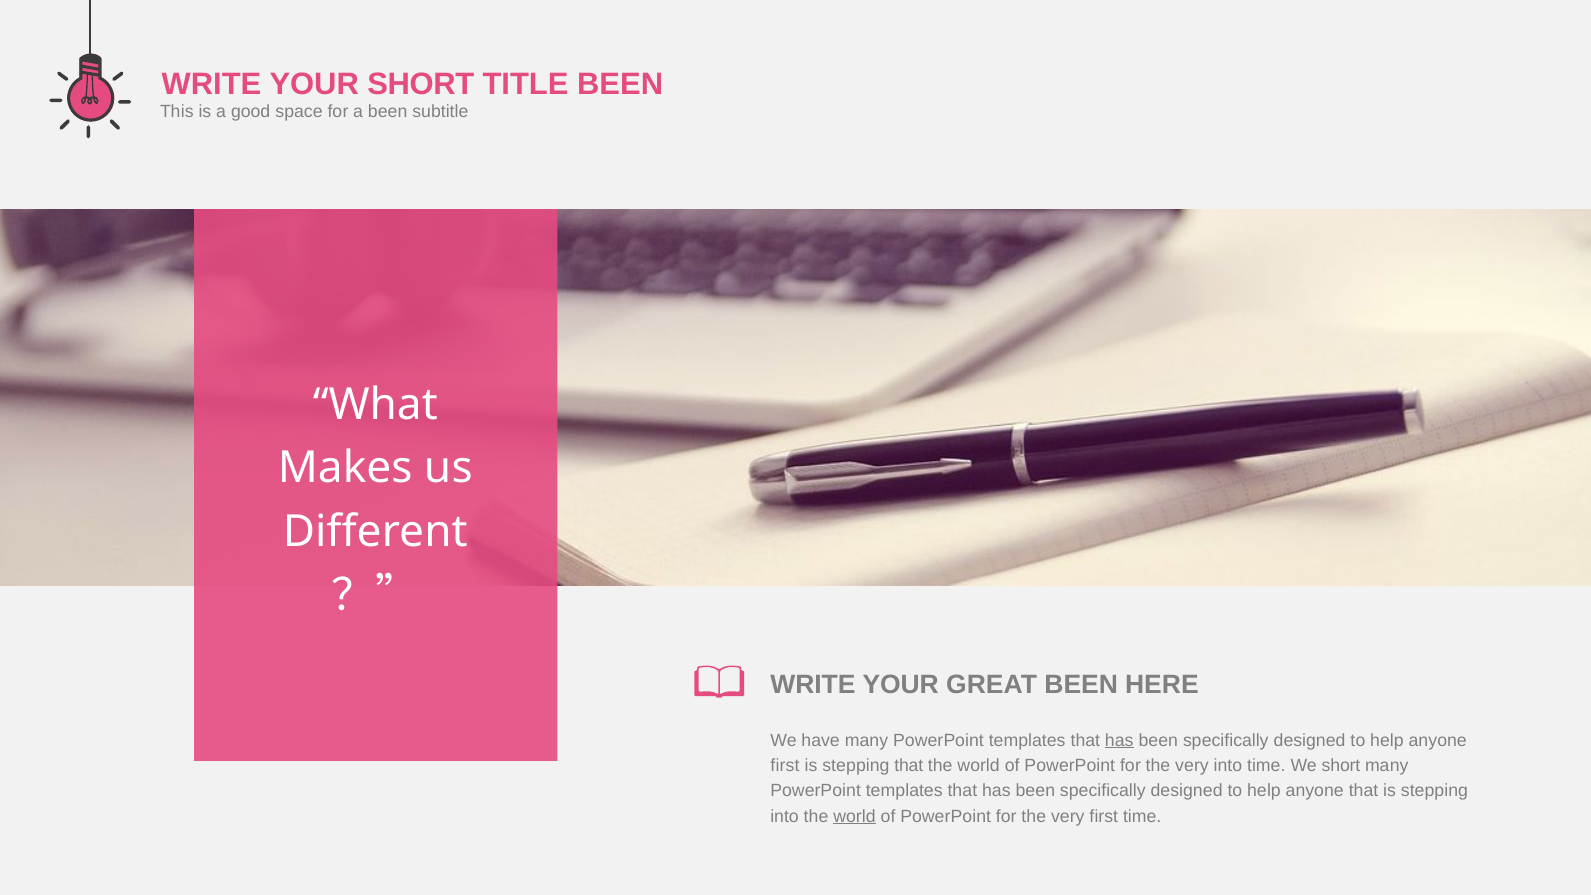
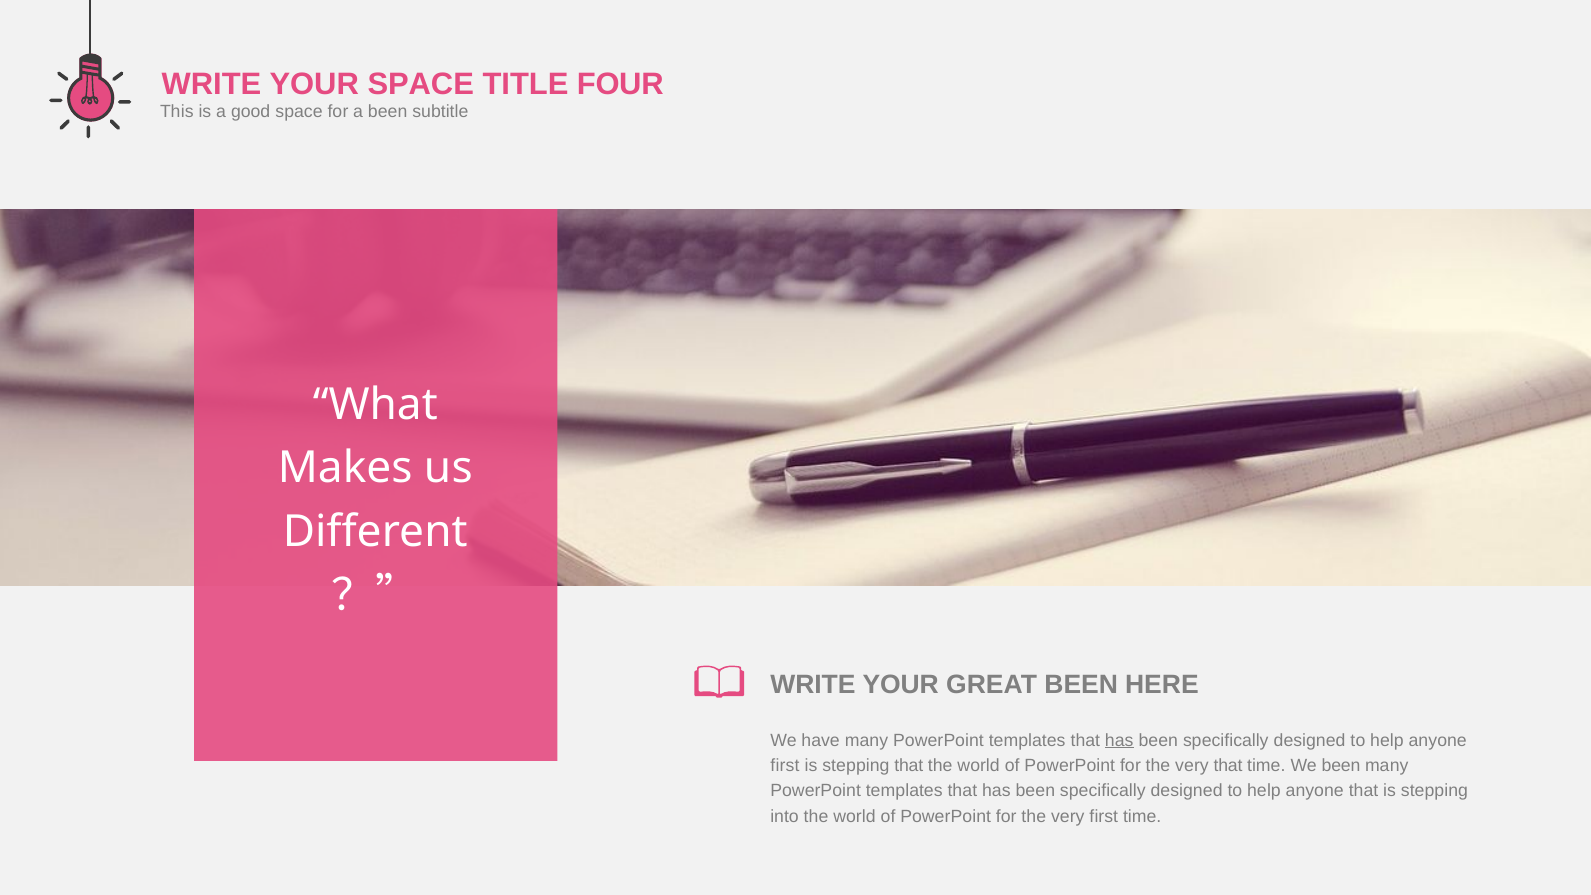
YOUR SHORT: SHORT -> SPACE
TITLE BEEN: BEEN -> FOUR
very into: into -> that
We short: short -> been
world at (855, 816) underline: present -> none
